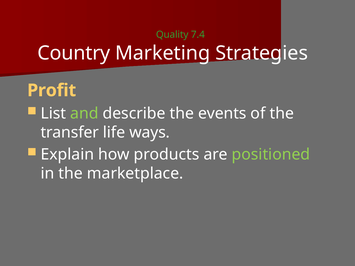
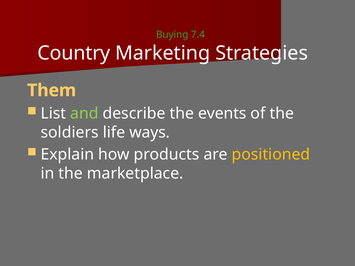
Quality: Quality -> Buying
Profit: Profit -> Them
transfer: transfer -> soldiers
positioned colour: light green -> yellow
